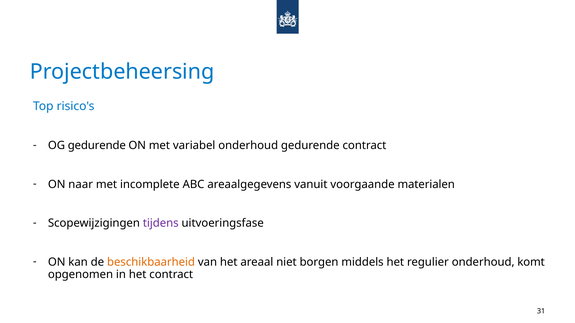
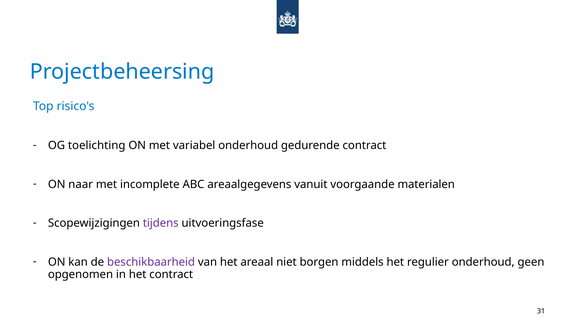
OG gedurende: gedurende -> toelichting
beschikbaarheid colour: orange -> purple
komt: komt -> geen
